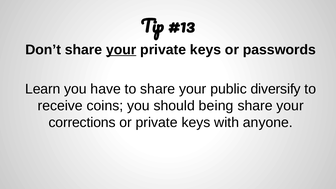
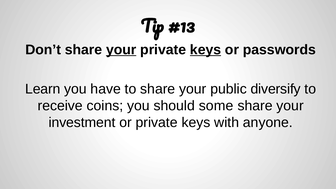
keys at (206, 50) underline: none -> present
being: being -> some
corrections: corrections -> investment
